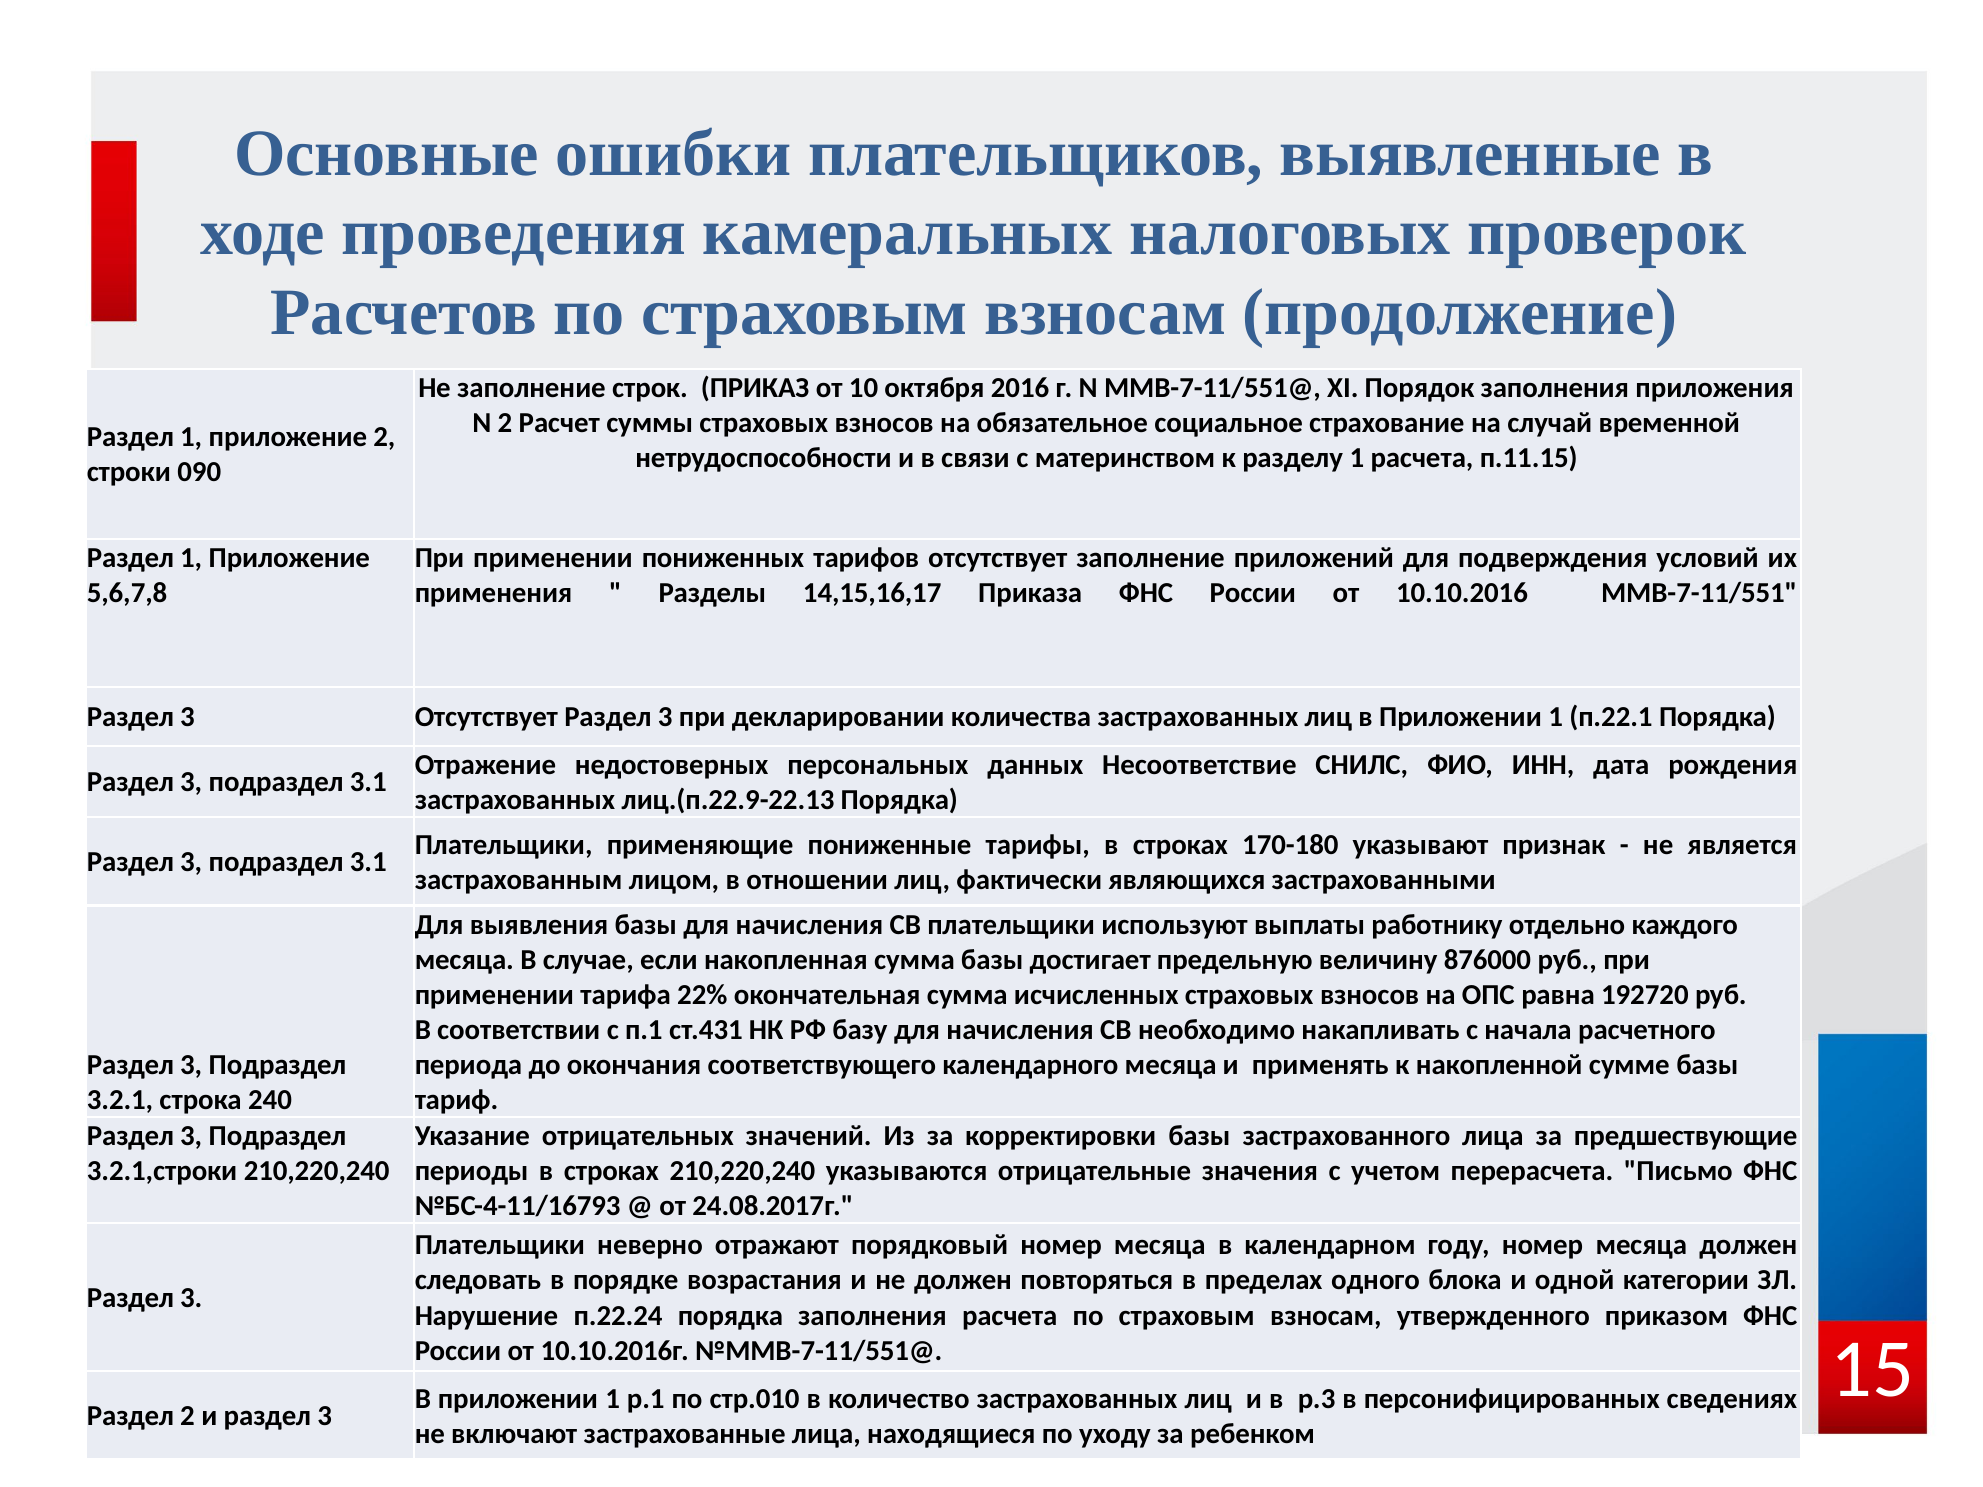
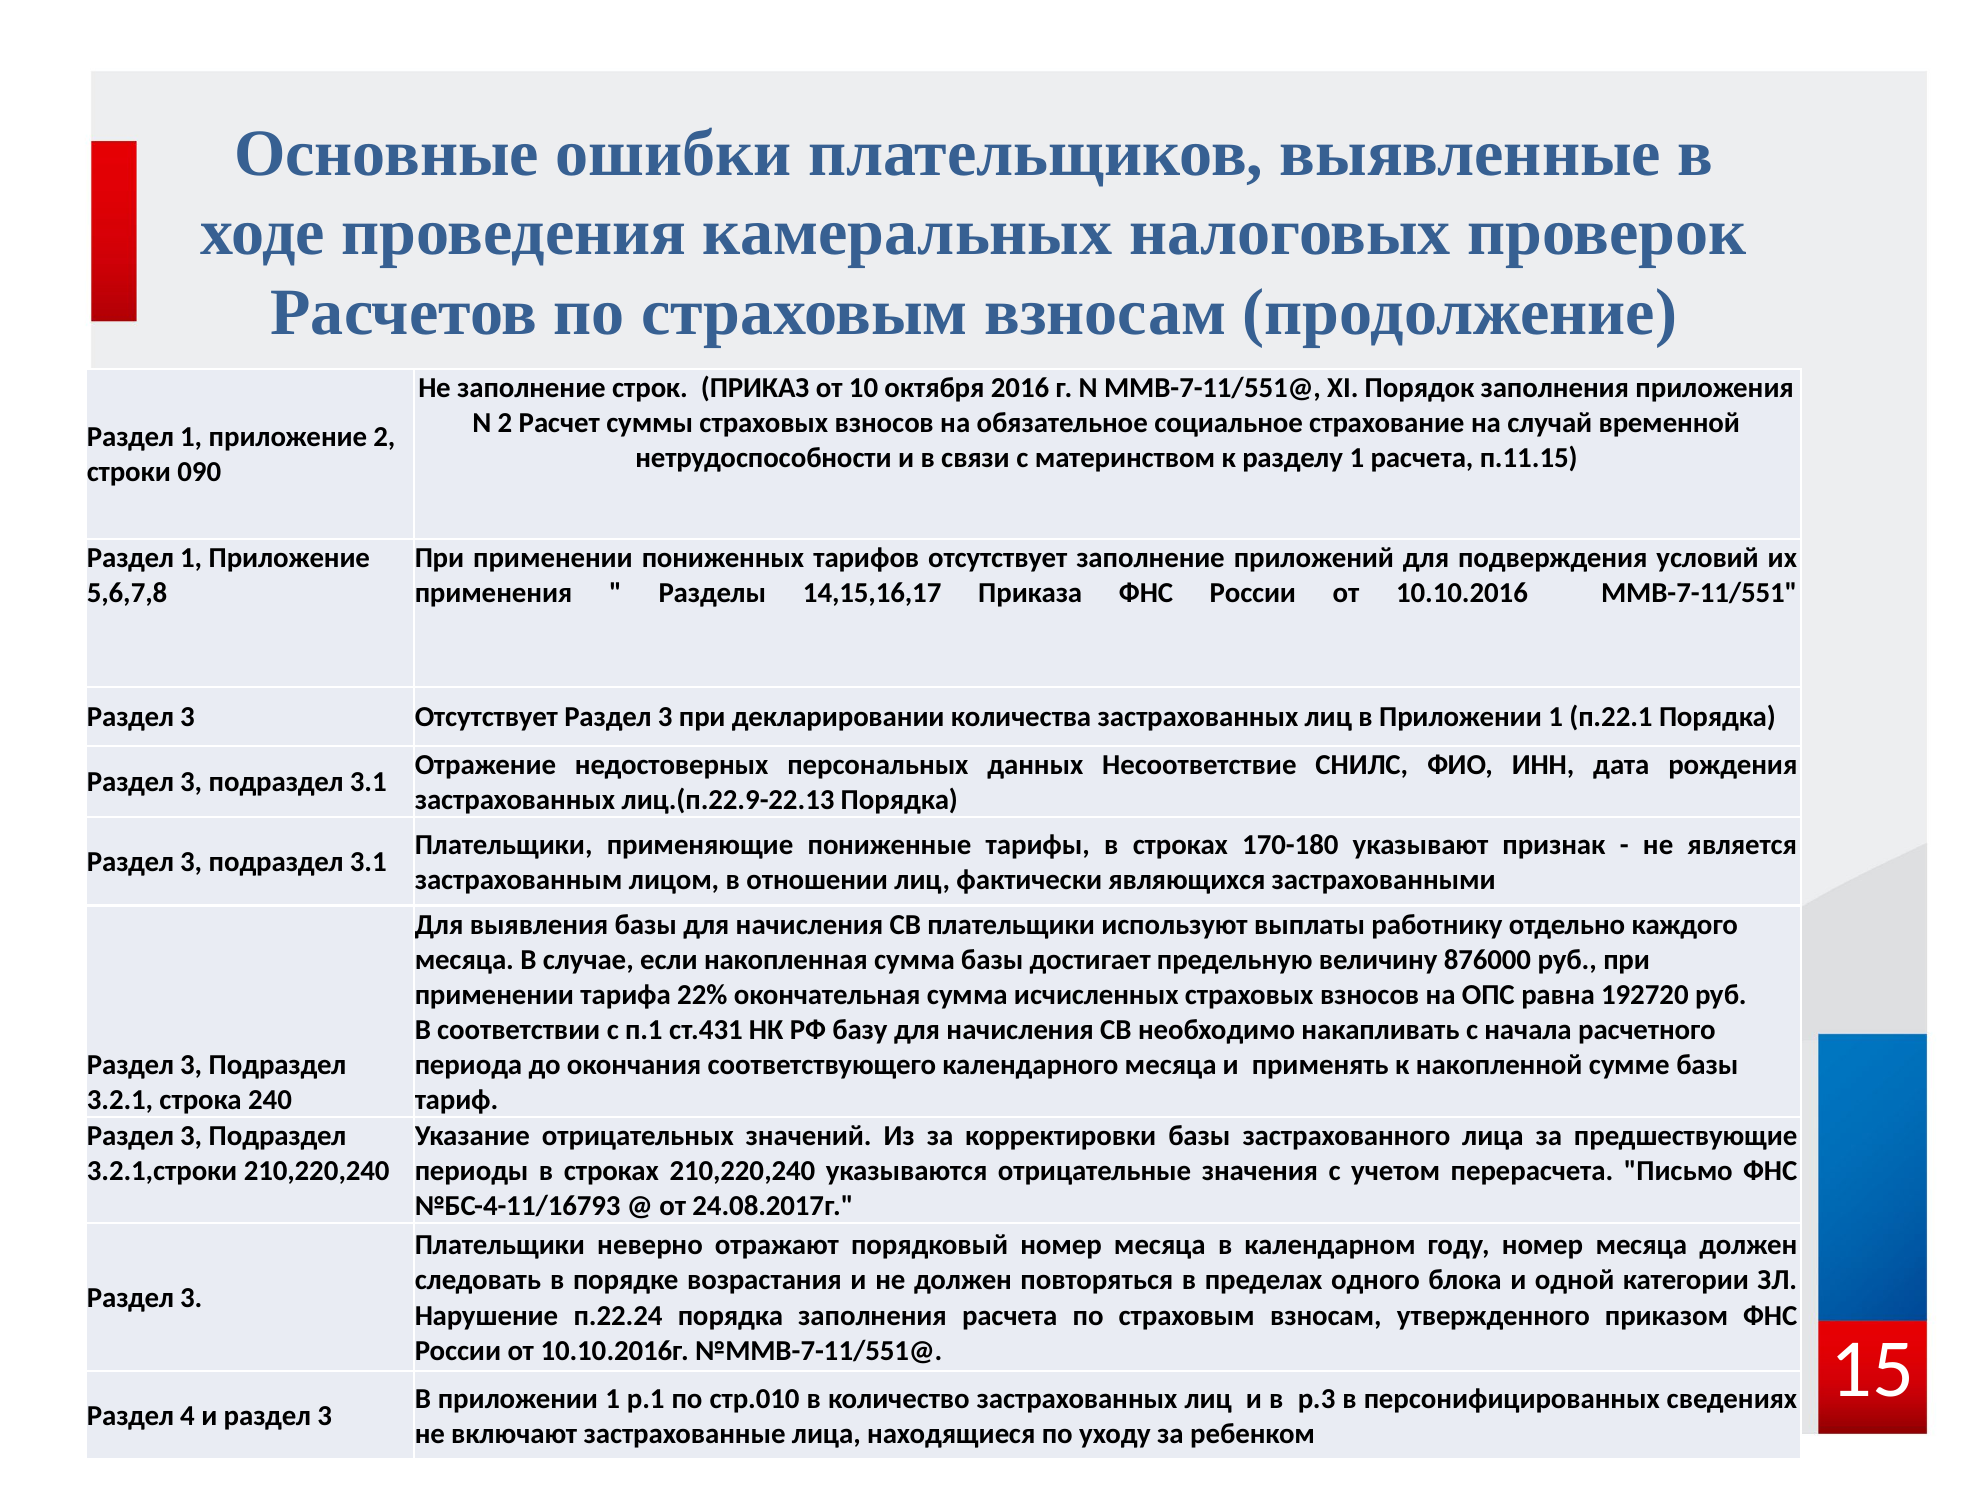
Раздел 2: 2 -> 4
